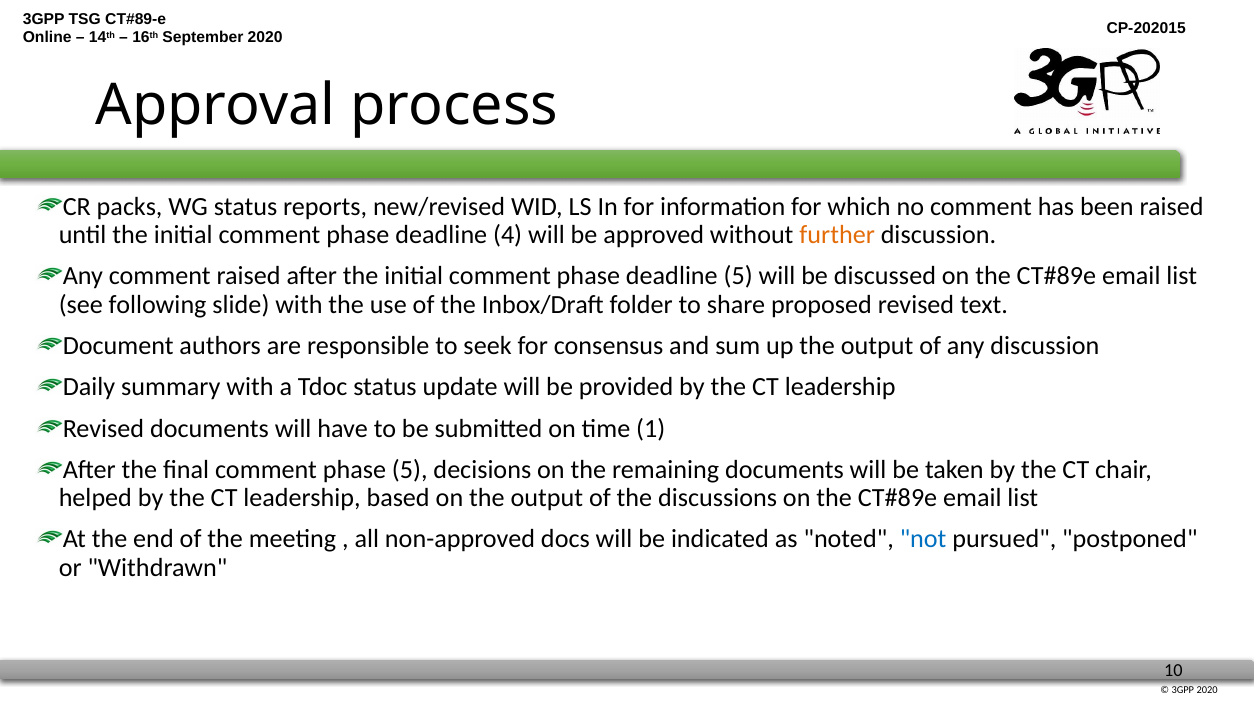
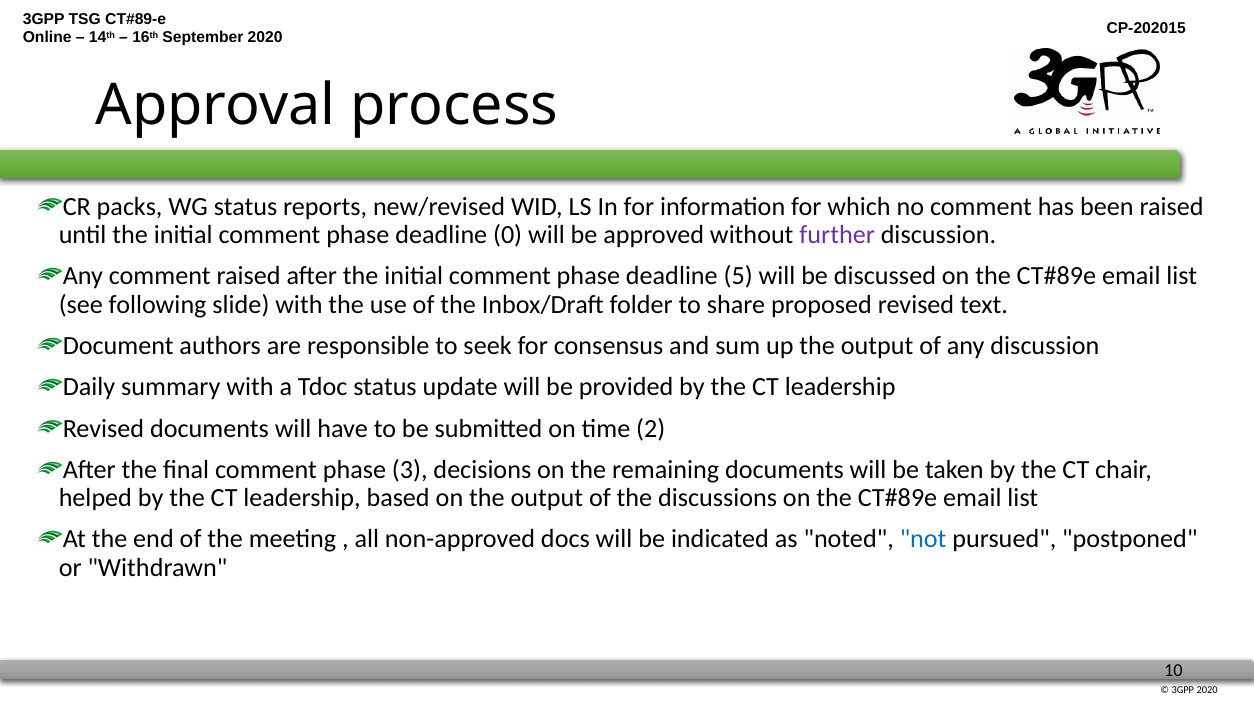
4: 4 -> 0
further colour: orange -> purple
1: 1 -> 2
phase 5: 5 -> 3
